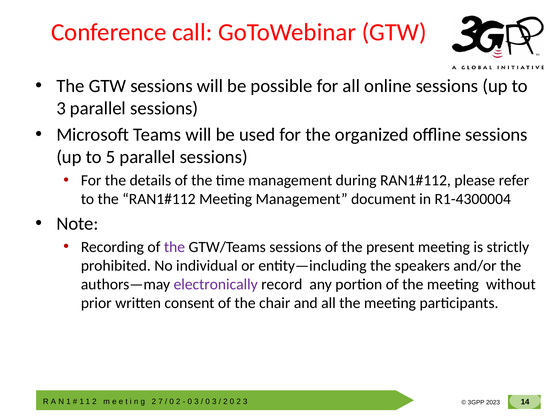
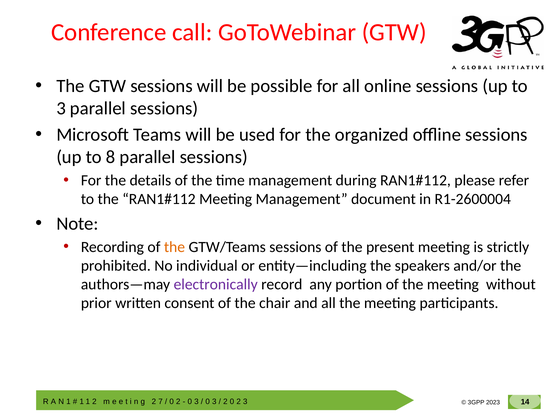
5: 5 -> 8
R1-4300004: R1-4300004 -> R1-2600004
the at (175, 247) colour: purple -> orange
